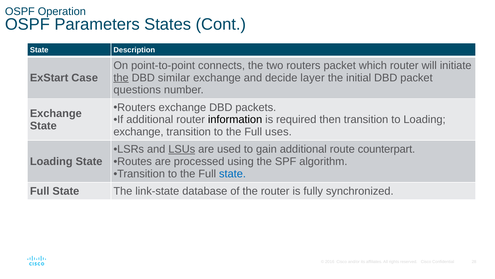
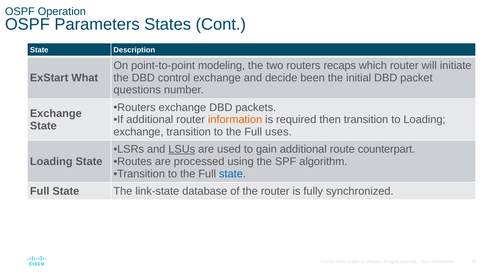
connects: connects -> modeling
routers packet: packet -> recaps
Case: Case -> What
the at (121, 78) underline: present -> none
similar: similar -> control
layer: layer -> been
information colour: black -> orange
